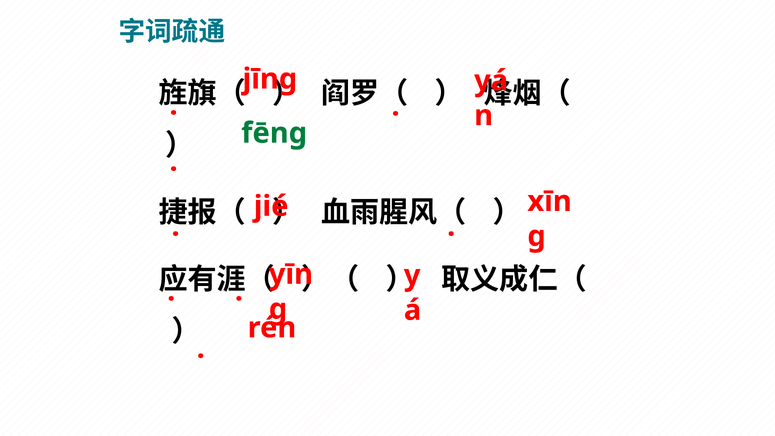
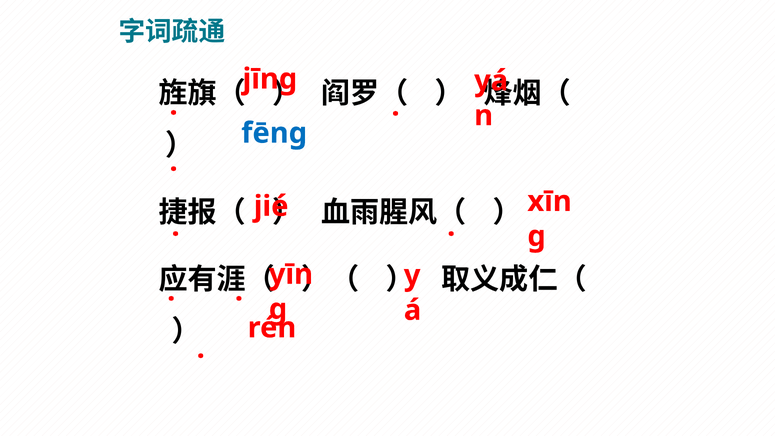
fēng colour: green -> blue
